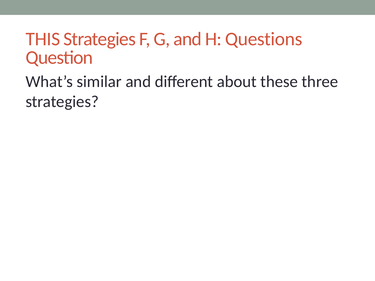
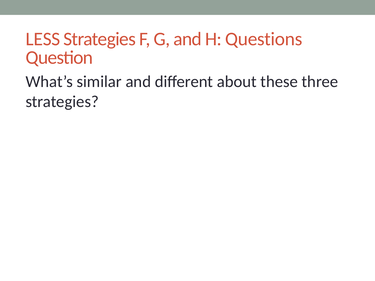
THIS: THIS -> LESS
